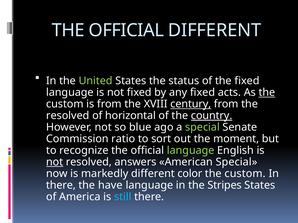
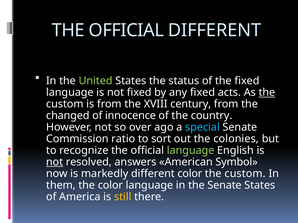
century underline: present -> none
resolved at (68, 116): resolved -> changed
horizontal: horizontal -> innocence
country underline: present -> none
blue: blue -> over
special at (202, 127) colour: light green -> light blue
moment: moment -> colonies
American Special: Special -> Symbol
there at (61, 186): there -> them
the have: have -> color
the Stripes: Stripes -> Senate
still colour: light blue -> yellow
